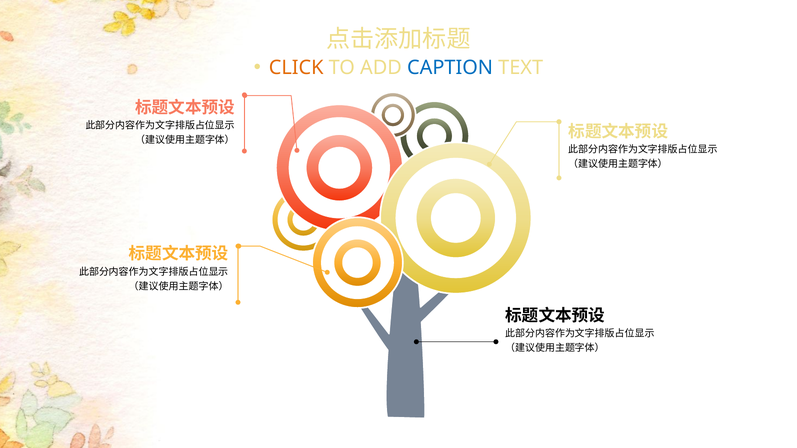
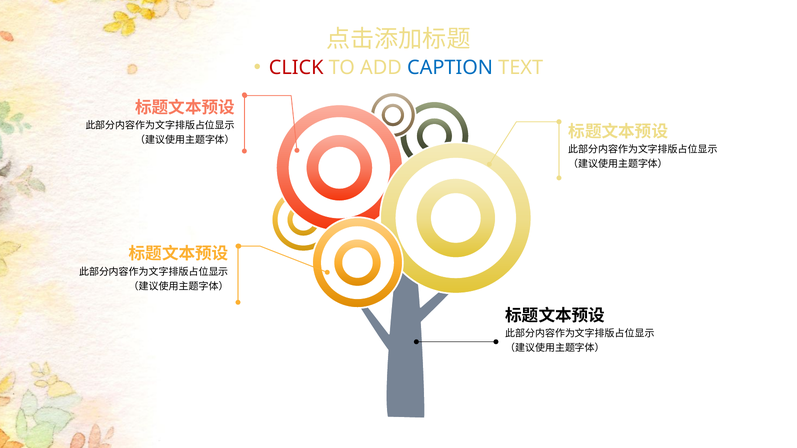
CLICK colour: orange -> red
